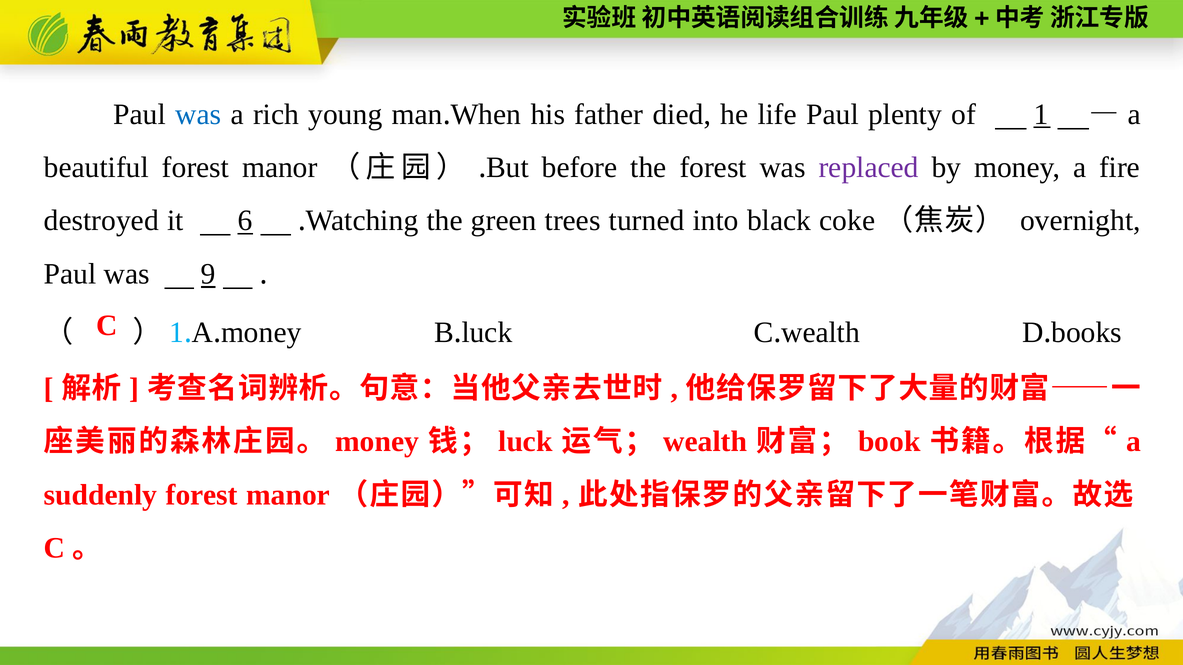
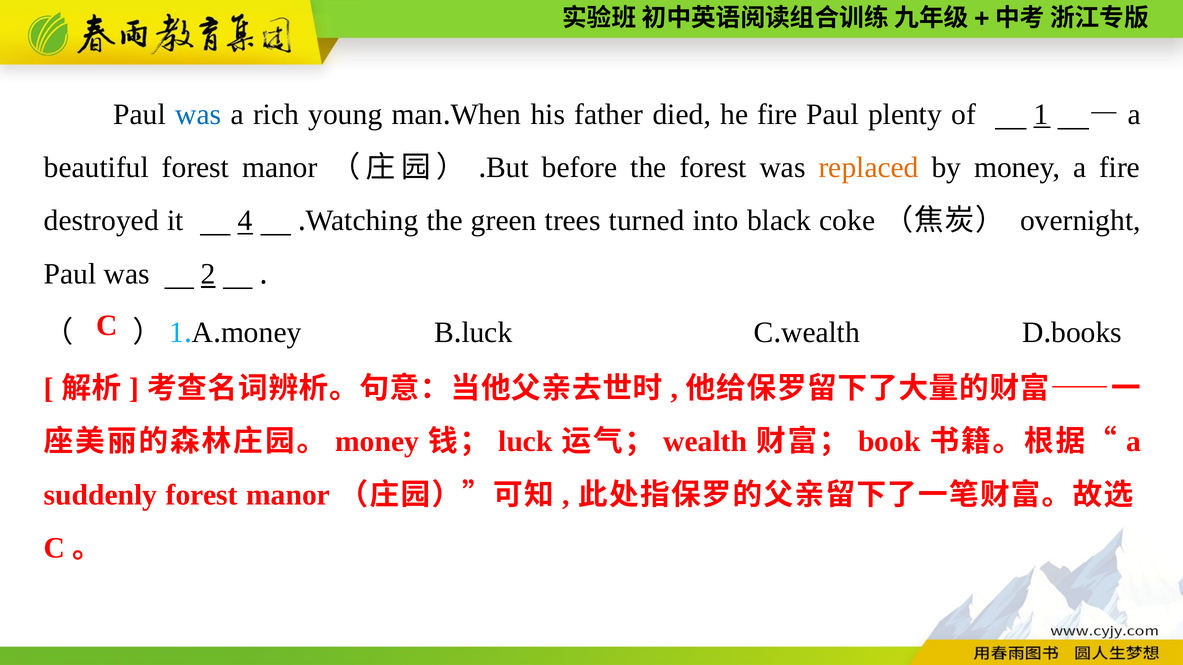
he life: life -> fire
replaced colour: purple -> orange
6: 6 -> 4
9: 9 -> 2
